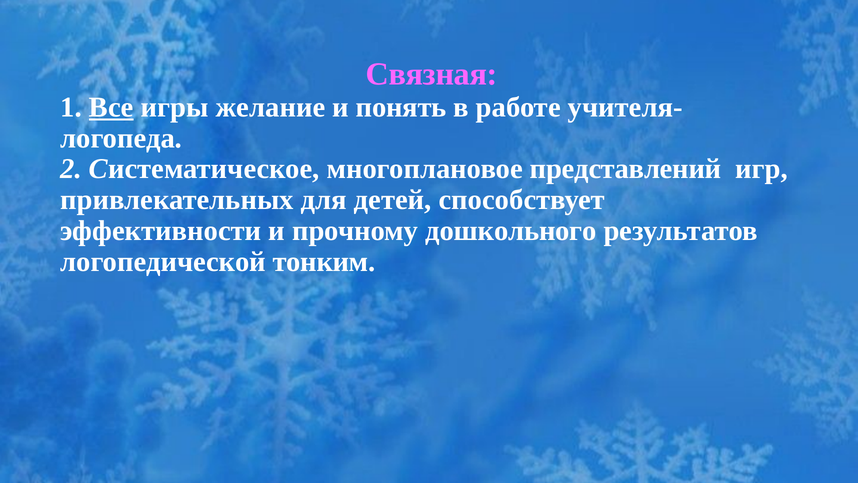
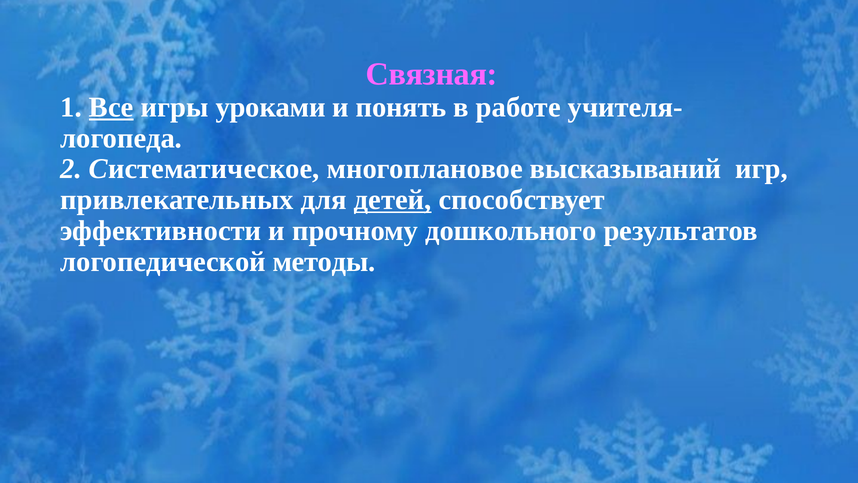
желание: желание -> уроками
представлений: представлений -> высказываний
детей underline: none -> present
тонким: тонким -> методы
